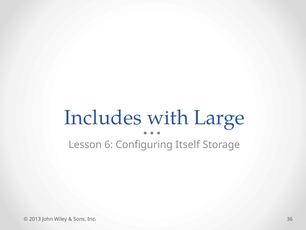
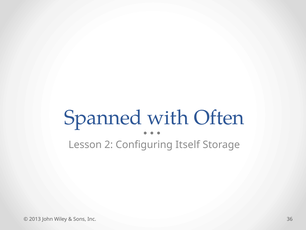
Includes: Includes -> Spanned
Large: Large -> Often
6: 6 -> 2
